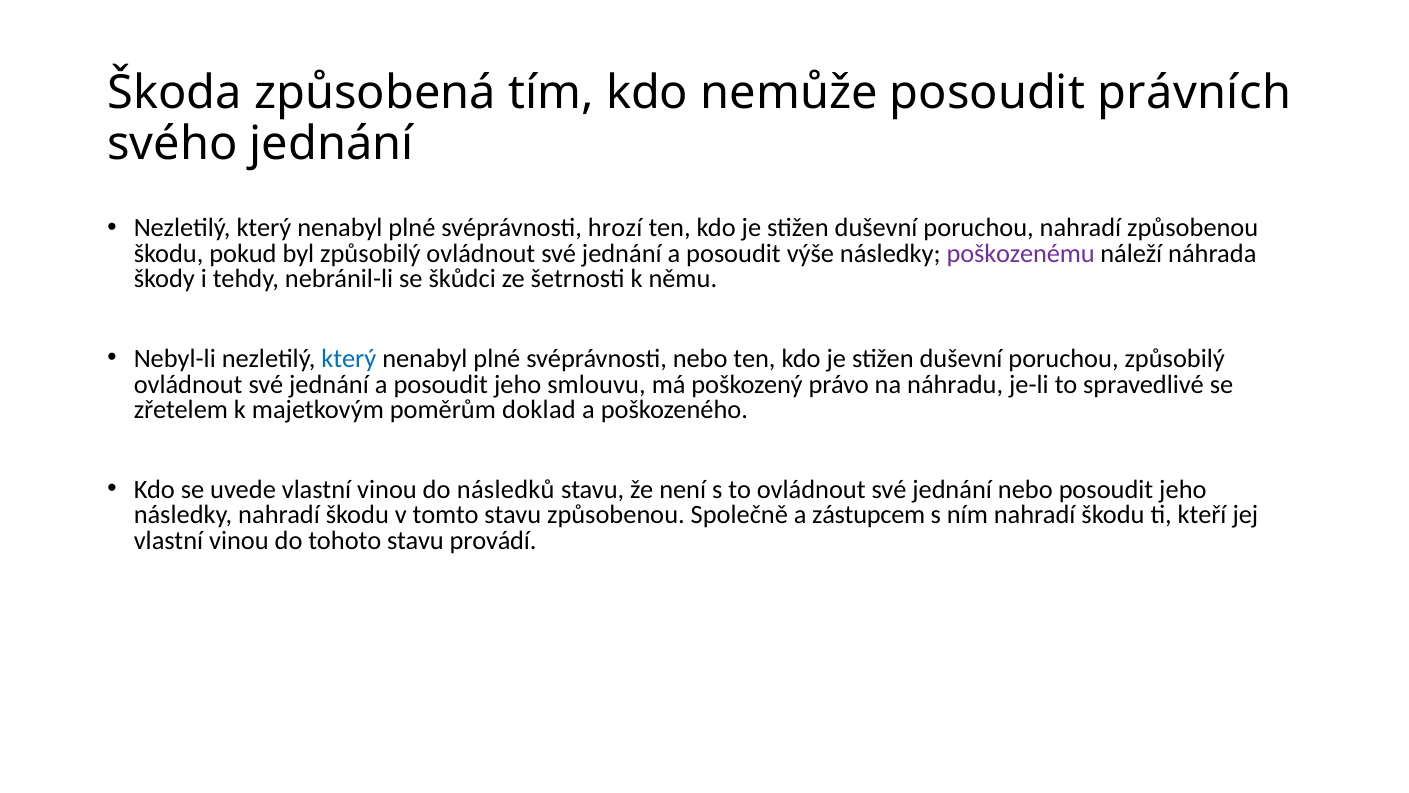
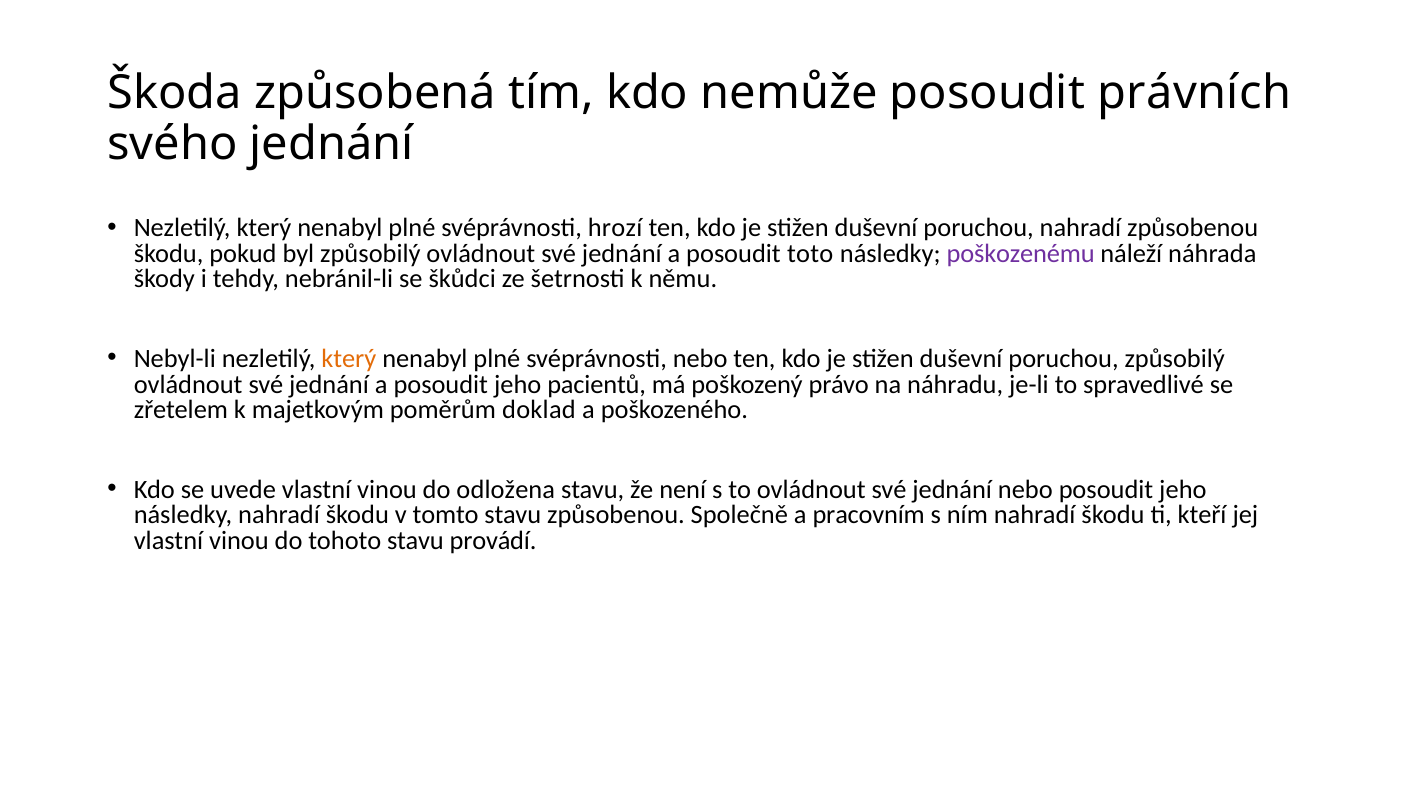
výše: výše -> toto
který at (349, 359) colour: blue -> orange
smlouvu: smlouvu -> pacientů
následků: následků -> odložena
zástupcem: zástupcem -> pracovním
